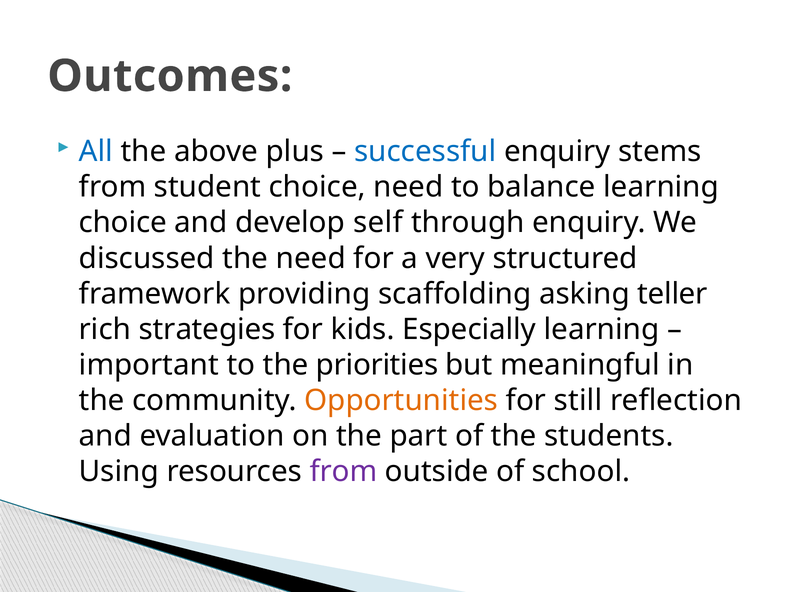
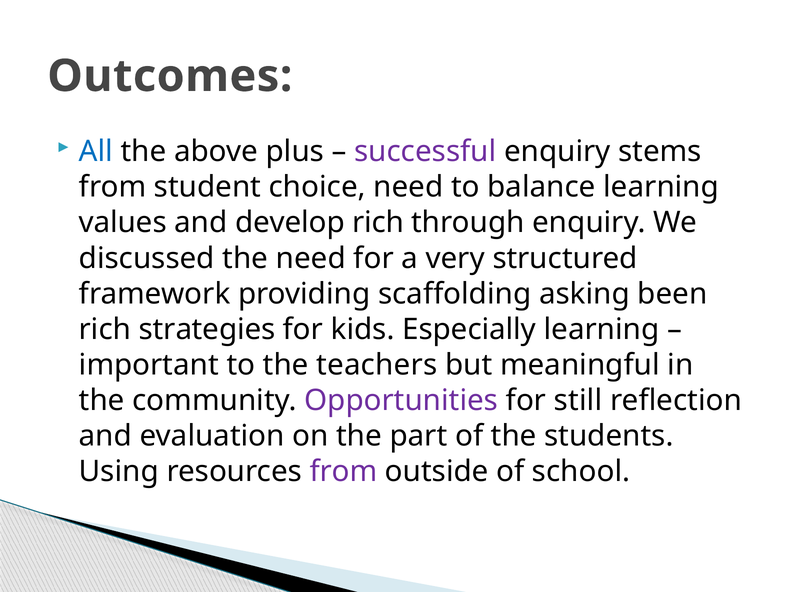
successful colour: blue -> purple
choice at (123, 223): choice -> values
develop self: self -> rich
teller: teller -> been
priorities: priorities -> teachers
Opportunities colour: orange -> purple
